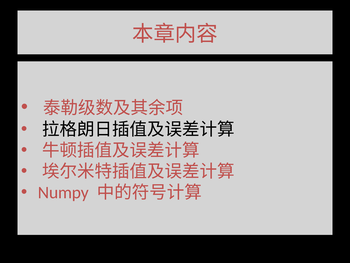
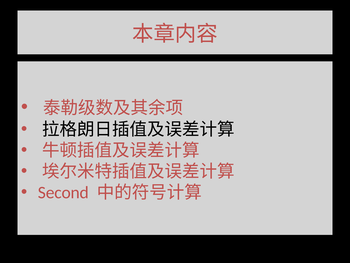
Numpy: Numpy -> Second
